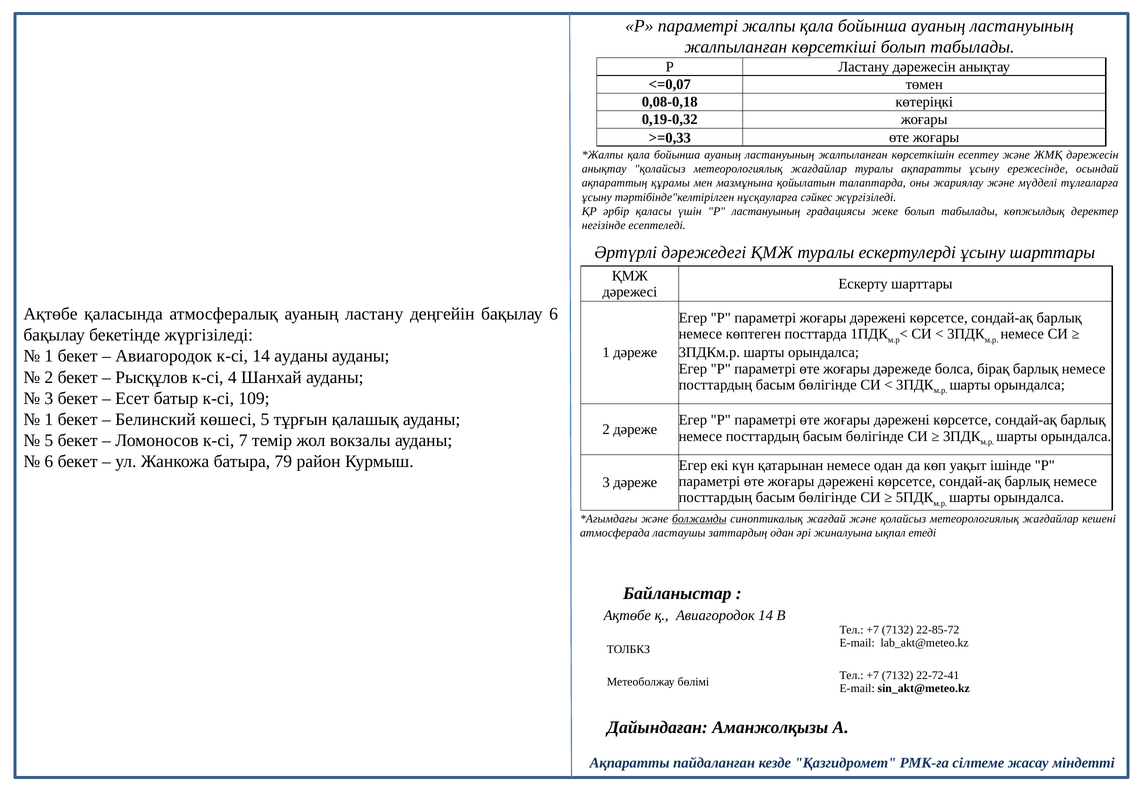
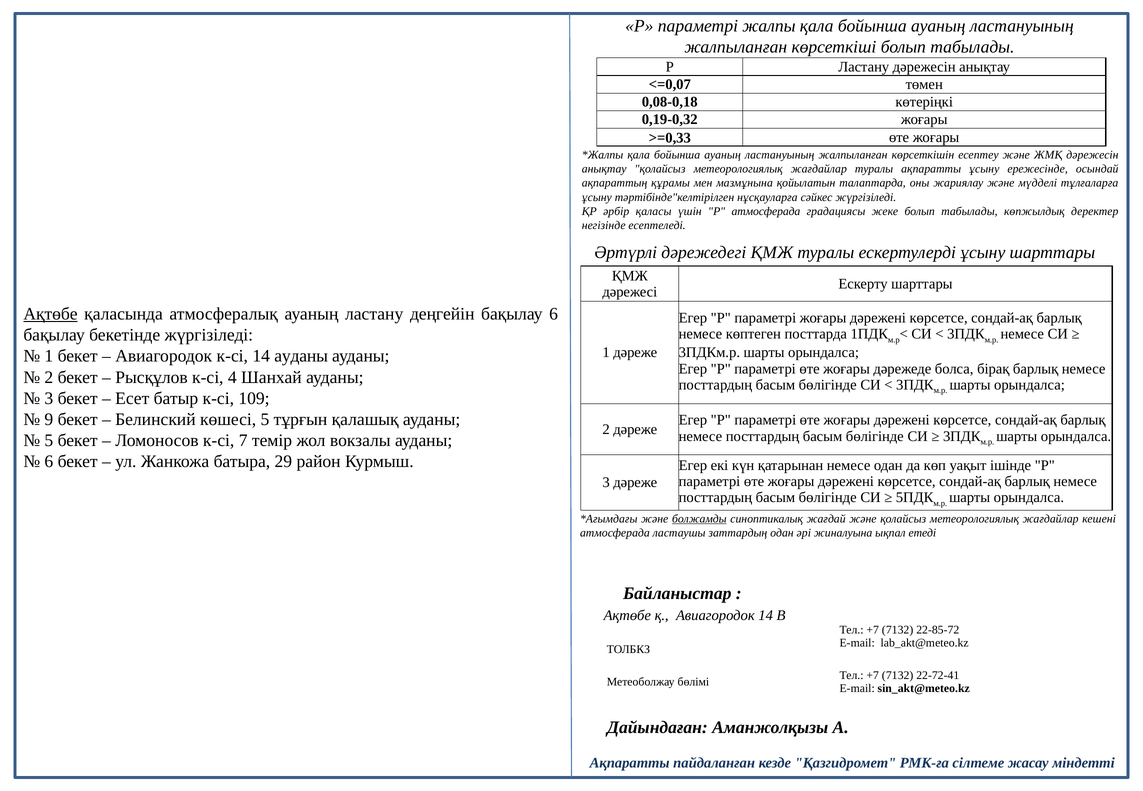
Р ластануының: ластануының -> атмосферада
Ақтөбе at (50, 314) underline: none -> present
1 at (49, 420): 1 -> 9
79: 79 -> 29
